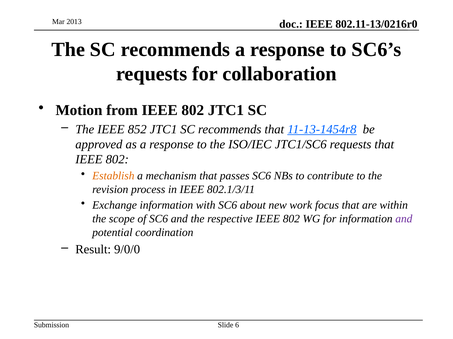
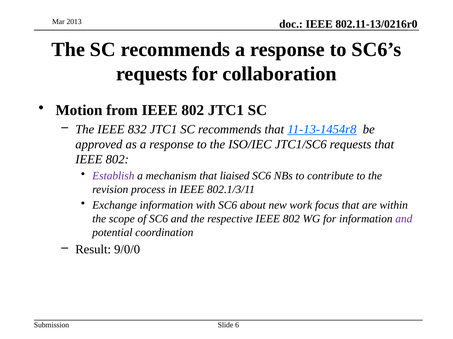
852: 852 -> 832
Establish colour: orange -> purple
passes: passes -> liaised
